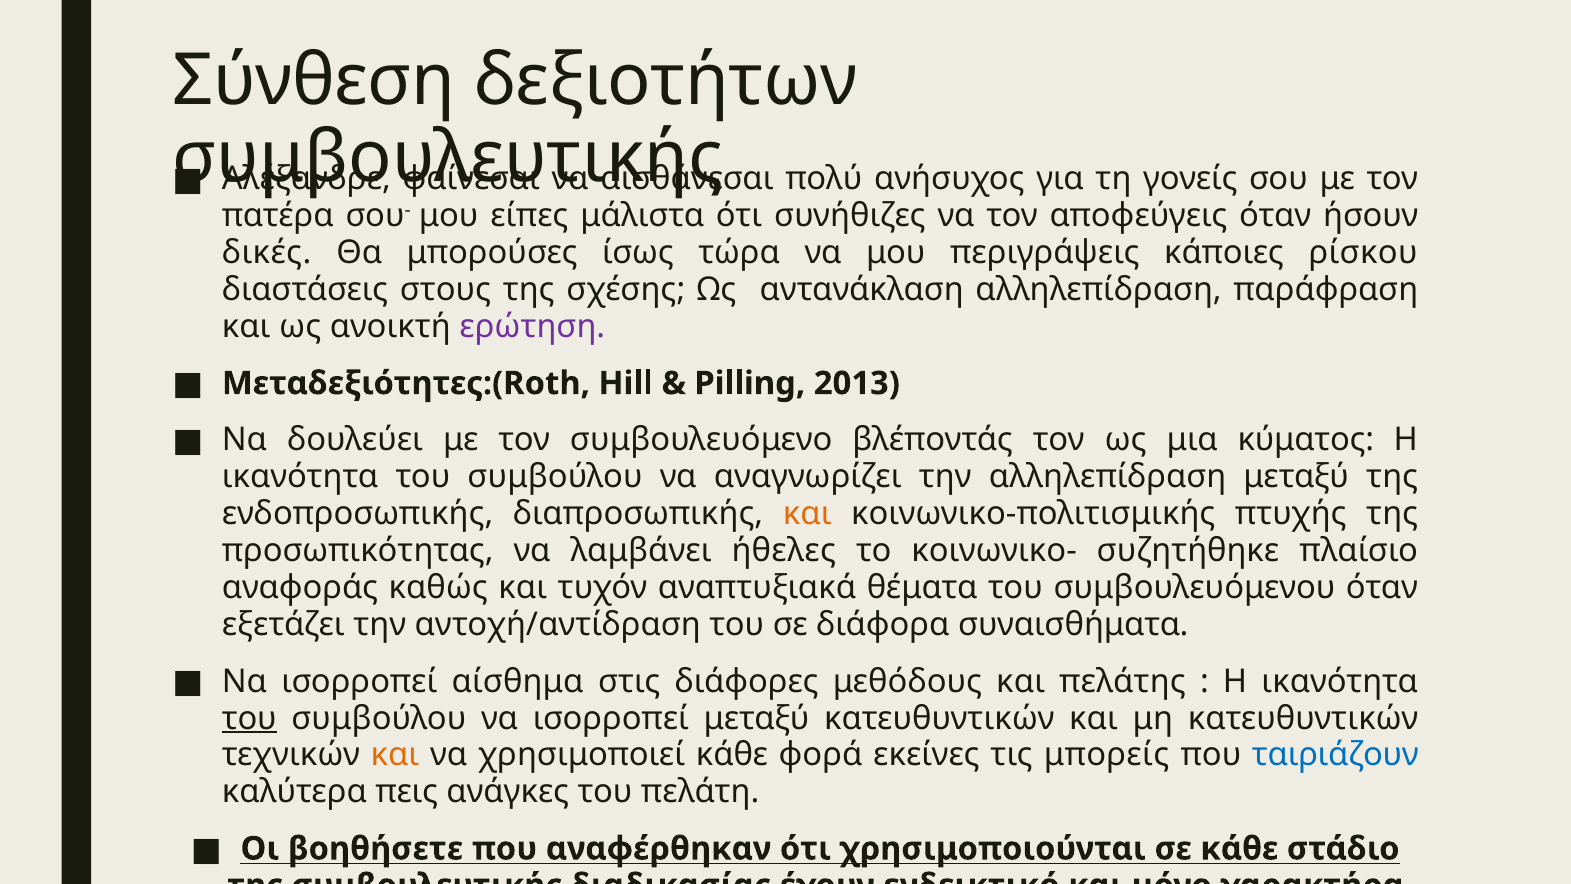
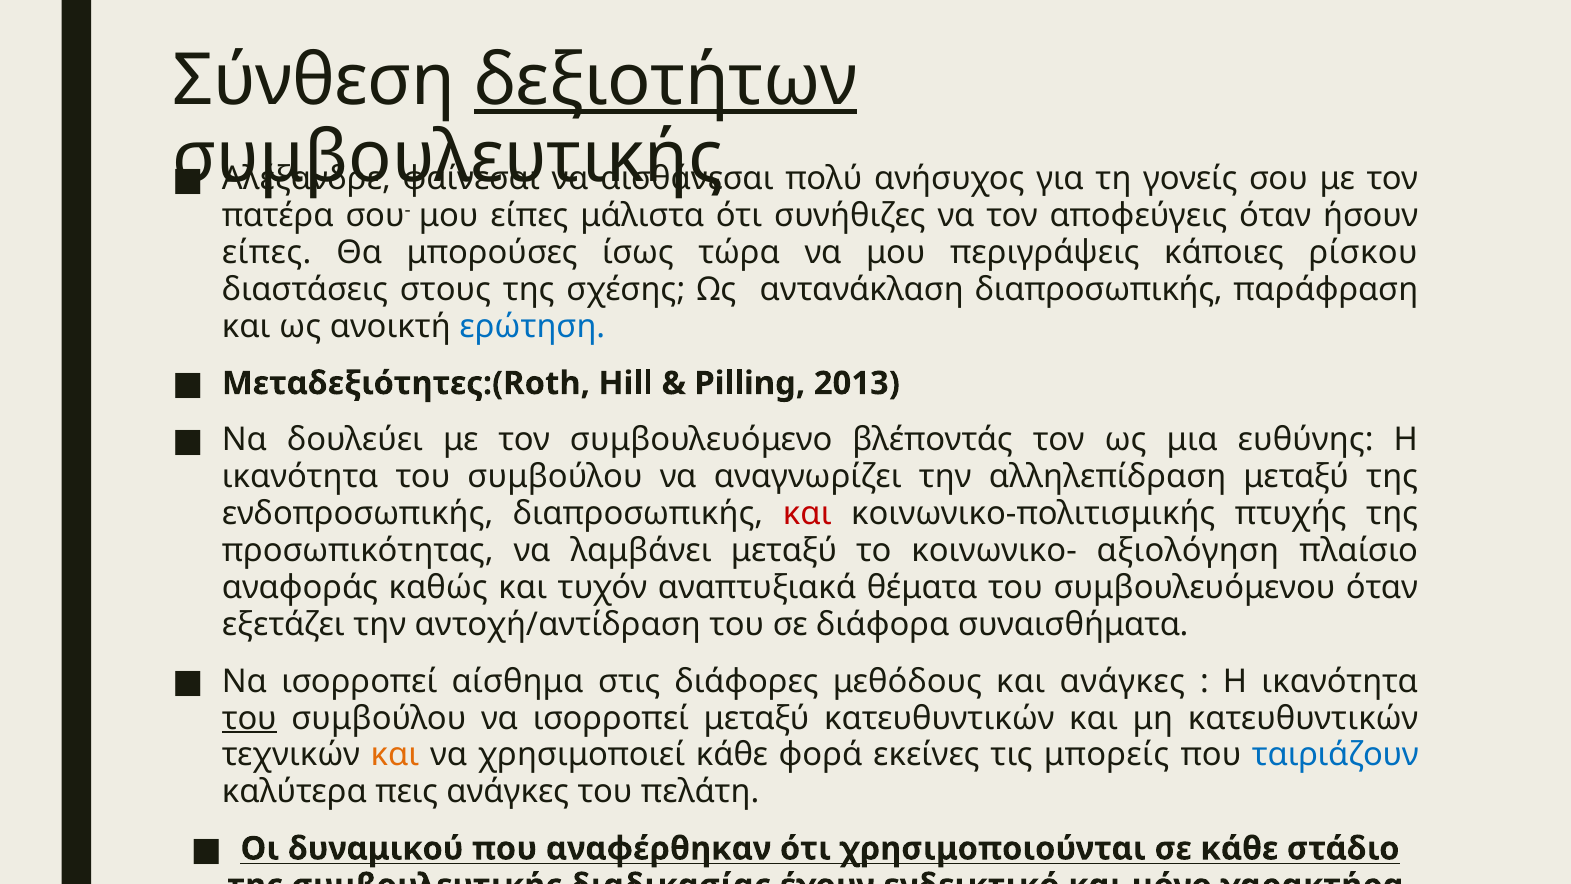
δεξιοτήτων underline: none -> present
δικές at (267, 253): δικές -> είπες
αντανάκλαση αλληλεπίδραση: αλληλεπίδραση -> διαπροσωπικής
ερώτηση colour: purple -> blue
κύματος: κύματος -> ευθύνης
και at (807, 514) colour: orange -> red
λαμβάνει ήθελες: ήθελες -> μεταξύ
συζητήθηκε: συζητήθηκε -> αξιολόγηση
και πελάτης: πελάτης -> ανάγκες
βοηθήσετε: βοηθήσετε -> δυναμικού
